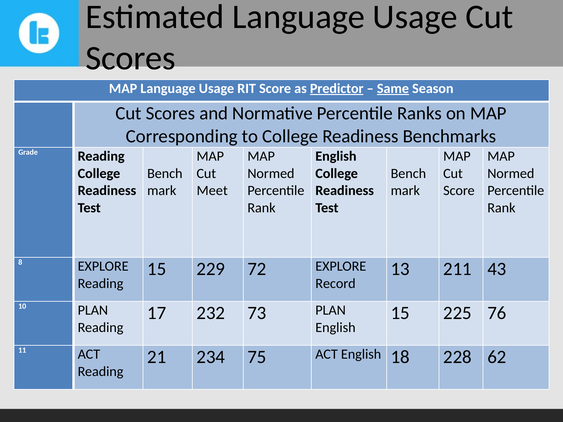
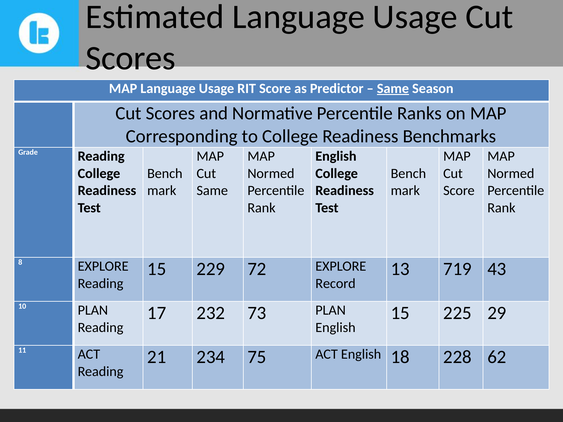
Predictor underline: present -> none
Meet at (212, 191): Meet -> Same
211: 211 -> 719
76: 76 -> 29
